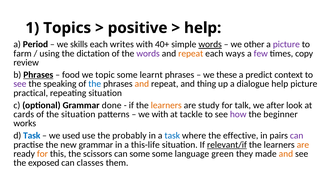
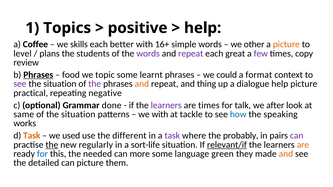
Period: Period -> Coffee
writes: writes -> better
40+: 40+ -> 16+
words at (210, 44) underline: present -> none
picture at (286, 44) colour: purple -> orange
farm: farm -> level
using: using -> plans
dictation: dictation -> students
repeat at (191, 54) colour: orange -> purple
ways: ways -> great
these: these -> could
predict: predict -> format
speaking at (60, 84): speaking -> situation
the at (95, 84) colour: blue -> purple
repeating situation: situation -> negative
learners at (166, 105) colour: orange -> purple
are study: study -> times
cards: cards -> same
how colour: purple -> blue
beginner: beginner -> speaking
Task at (32, 136) colour: blue -> orange
probably: probably -> different
task at (172, 136) colour: blue -> purple
effective: effective -> probably
the at (52, 145) underline: none -> present
new grammar: grammar -> regularly
this-life: this-life -> sort-life
for at (42, 154) colour: orange -> blue
scissors: scissors -> needed
can some: some -> more
exposed: exposed -> detailed
can classes: classes -> picture
